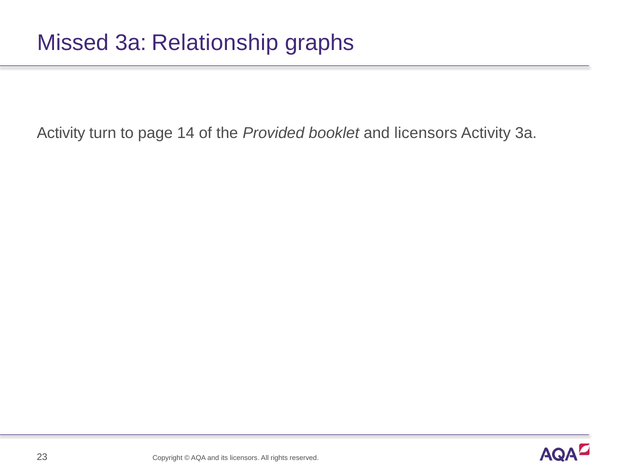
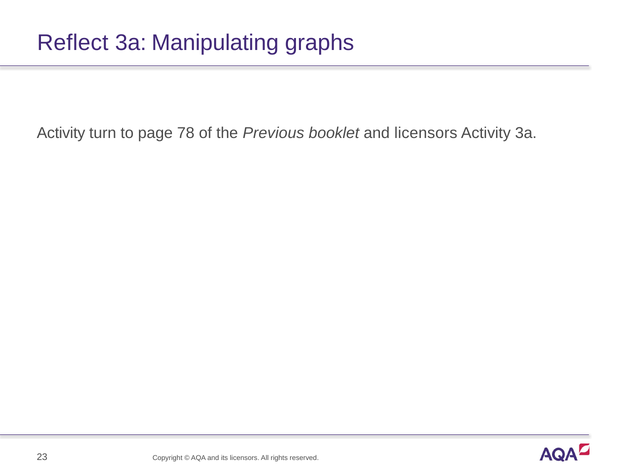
Missed: Missed -> Reflect
Relationship: Relationship -> Manipulating
14: 14 -> 78
Provided: Provided -> Previous
